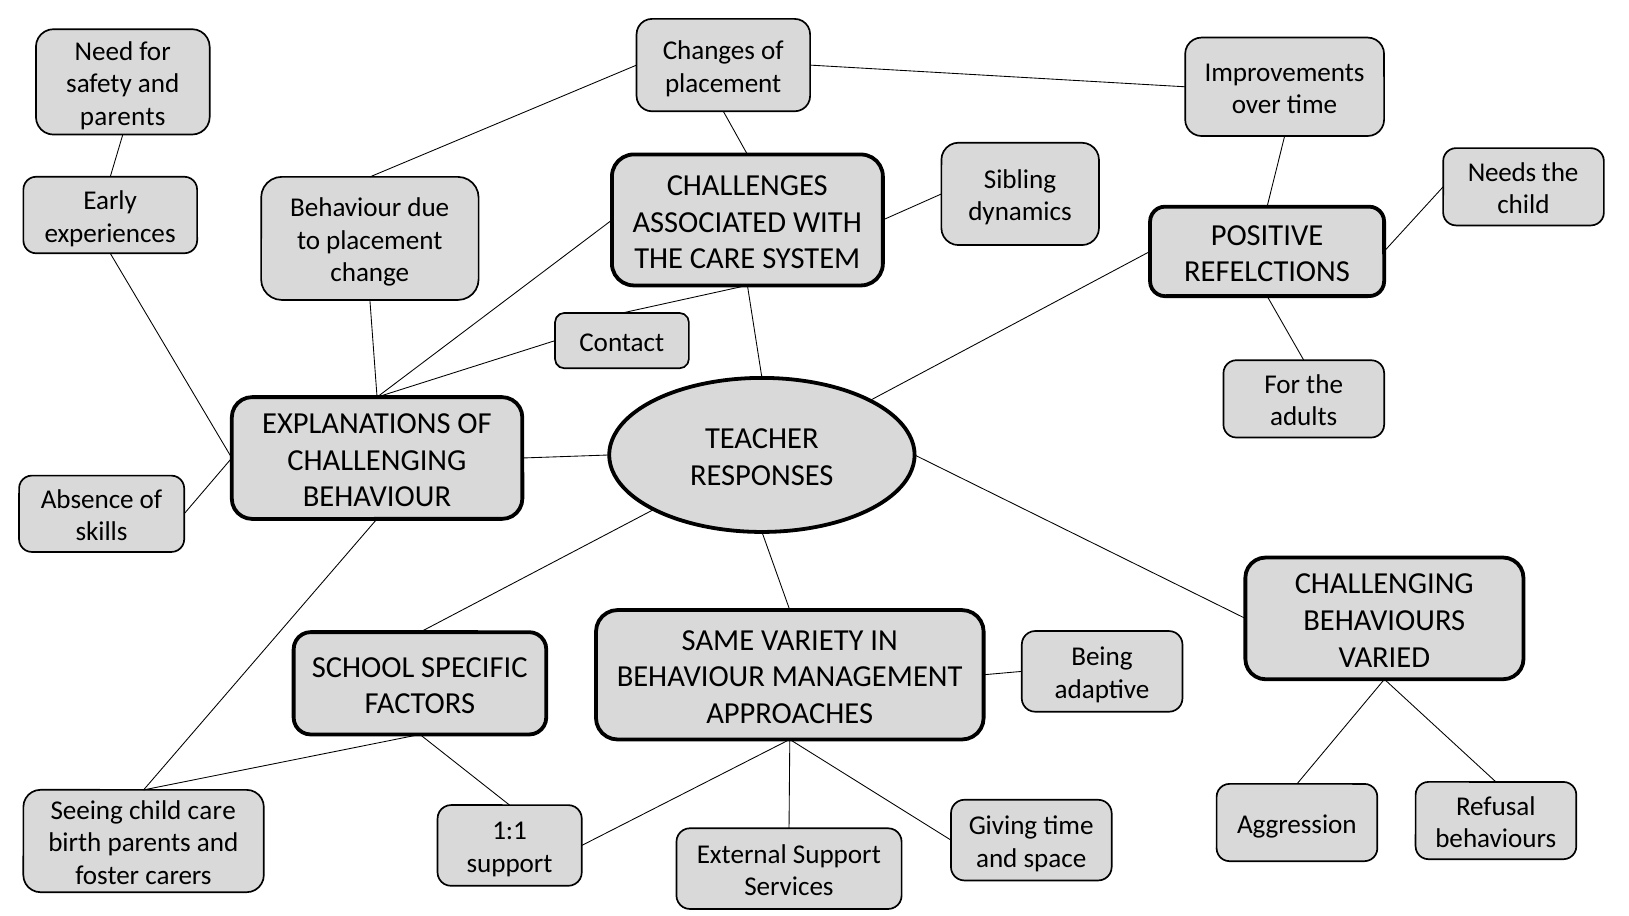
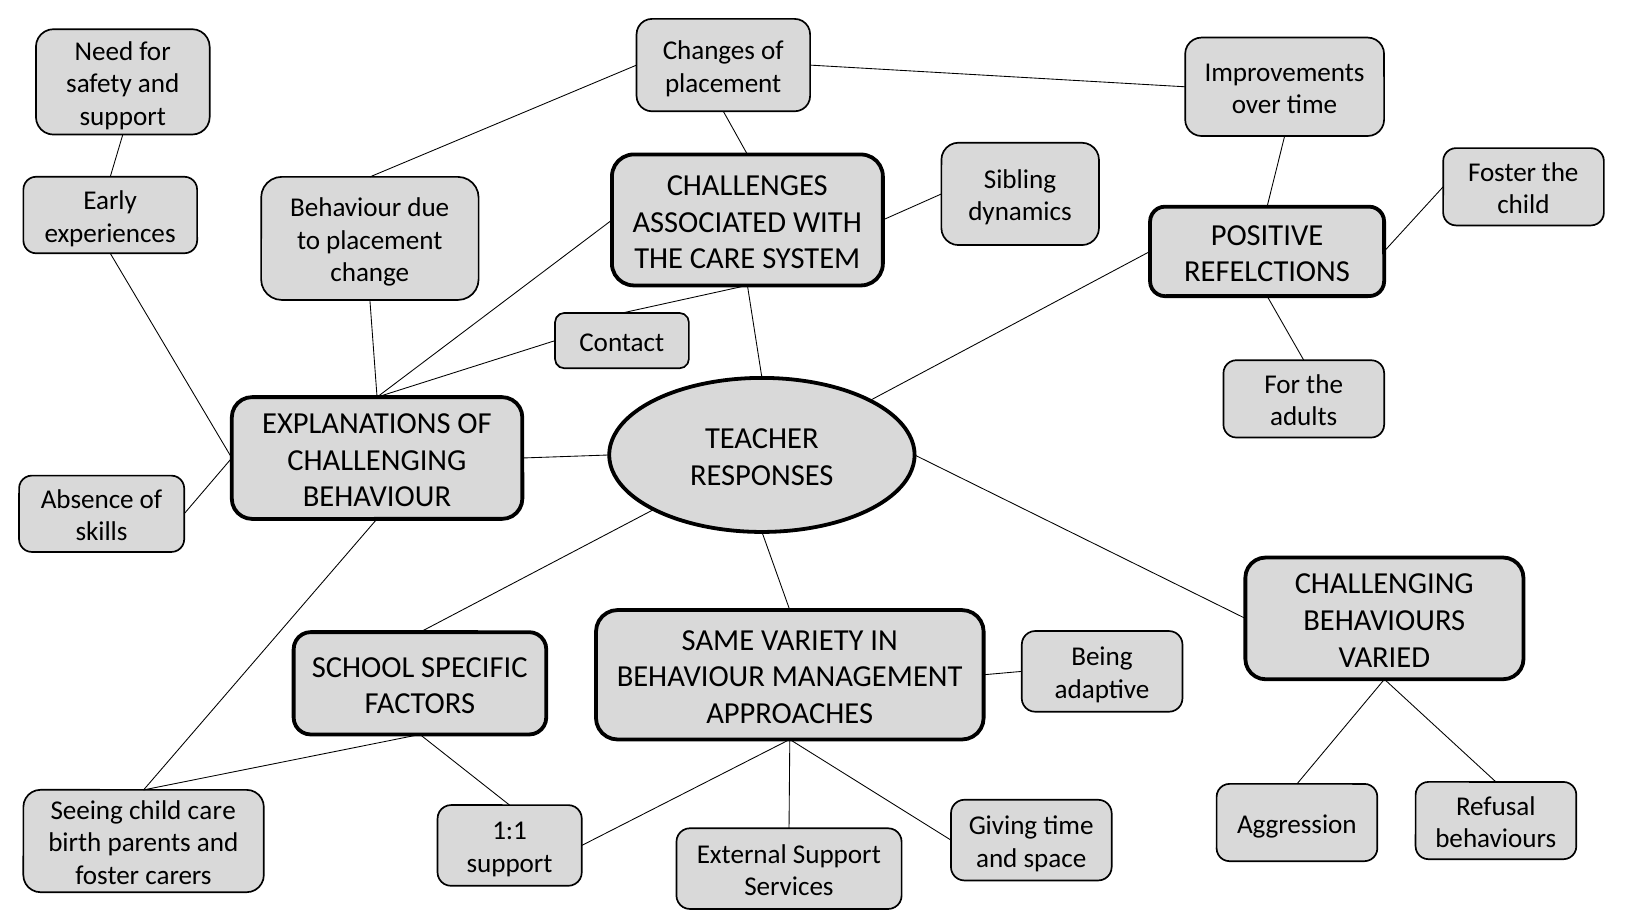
parents at (123, 116): parents -> support
Needs at (1502, 172): Needs -> Foster
